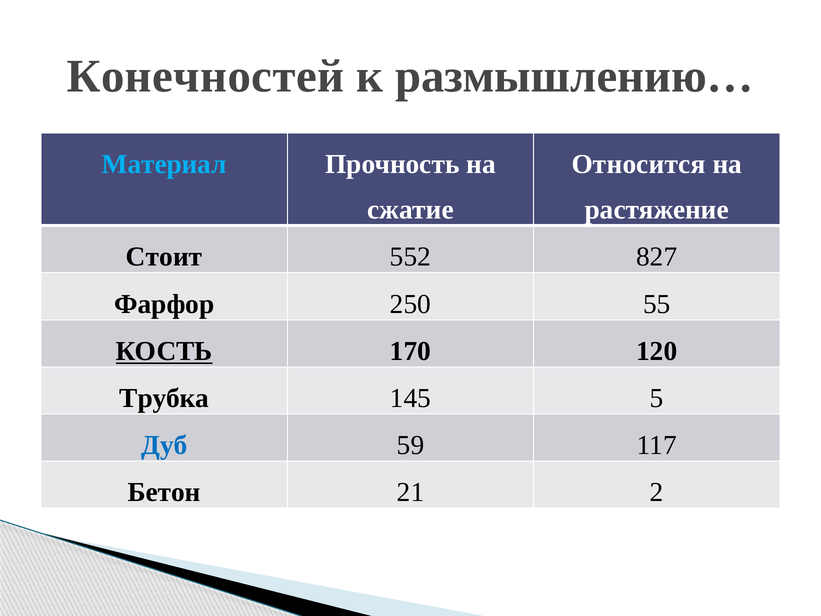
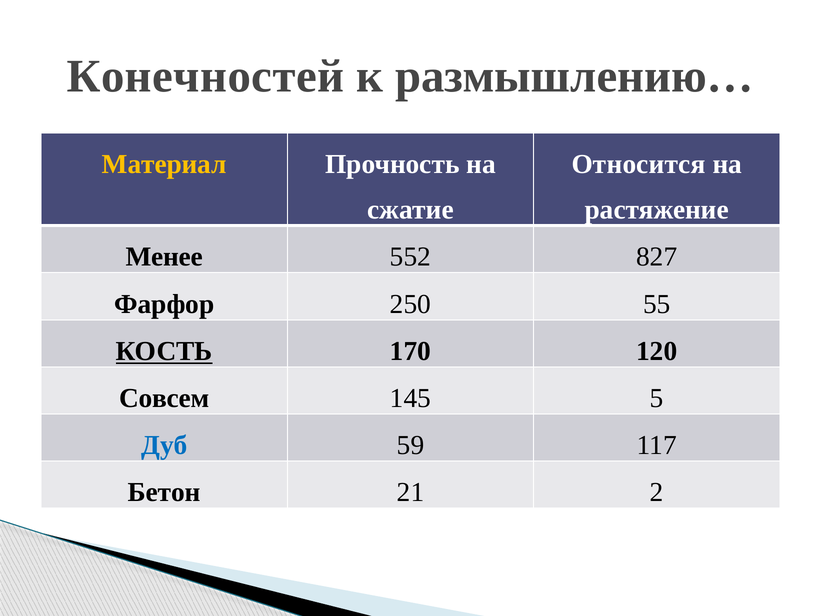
Материал colour: light blue -> yellow
Стоит: Стоит -> Менее
Трубка: Трубка -> Совсем
